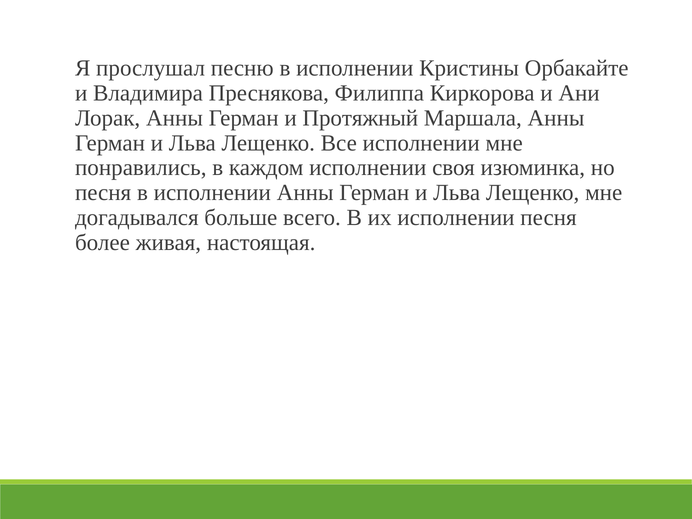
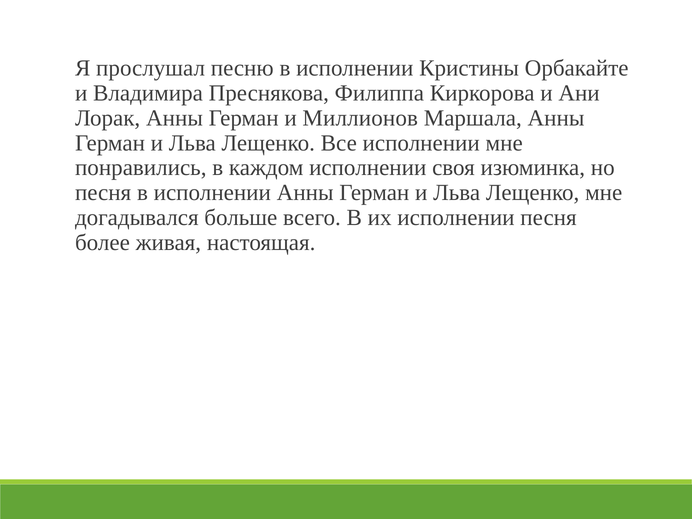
Протяжный: Протяжный -> Миллионов
